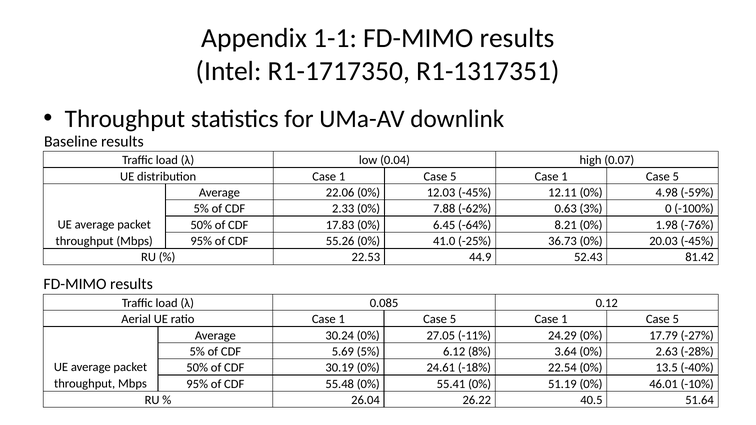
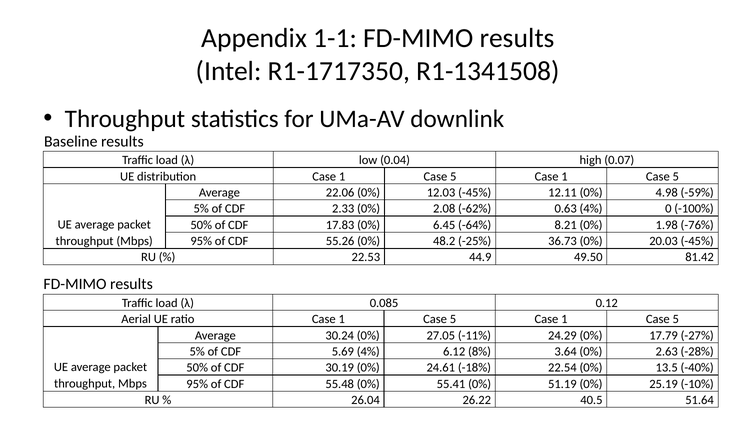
R1-1317351: R1-1317351 -> R1-1341508
7.88: 7.88 -> 2.08
0.63 3%: 3% -> 4%
41.0: 41.0 -> 48.2
52.43: 52.43 -> 49.50
5.69 5%: 5% -> 4%
46.01: 46.01 -> 25.19
